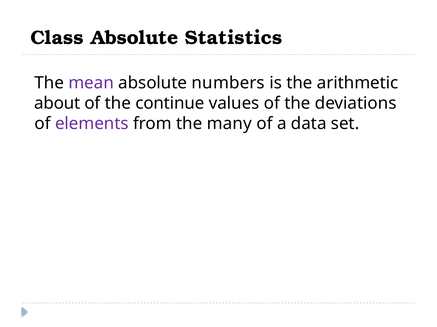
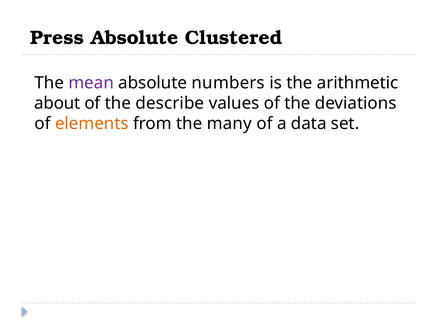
Class: Class -> Press
Statistics: Statistics -> Clustered
continue: continue -> describe
elements colour: purple -> orange
